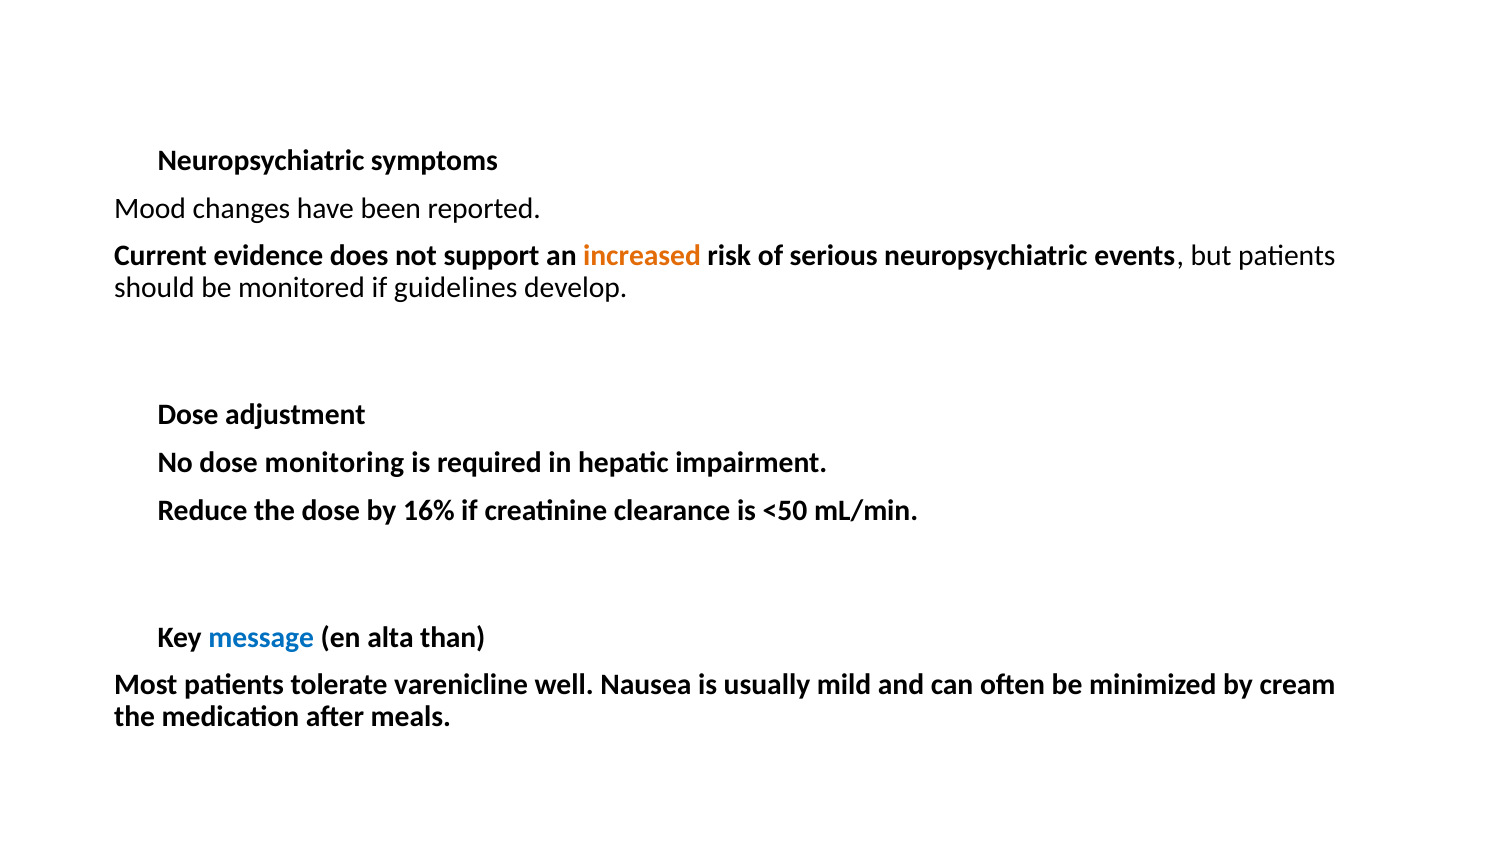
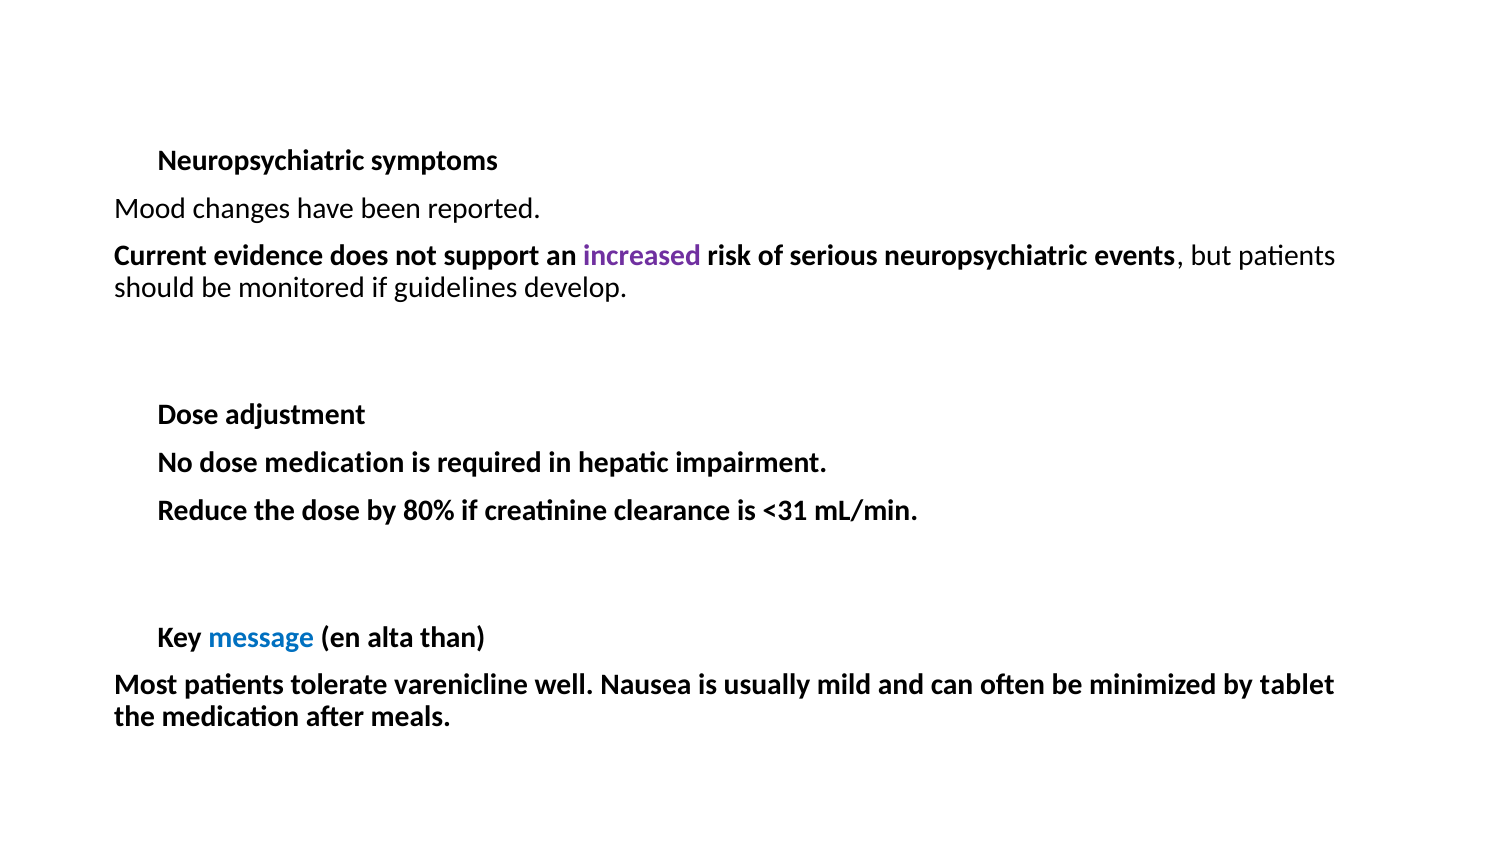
increased colour: orange -> purple
dose monitoring: monitoring -> medication
16%: 16% -> 80%
<50: <50 -> <31
cream: cream -> tablet
